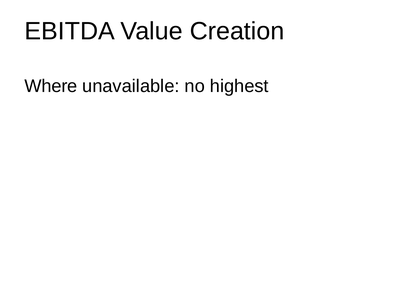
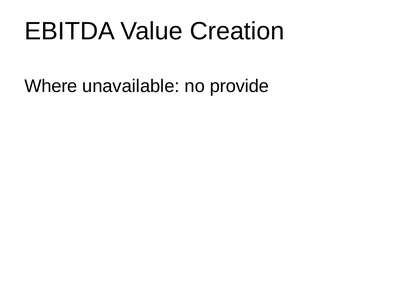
highest: highest -> provide
